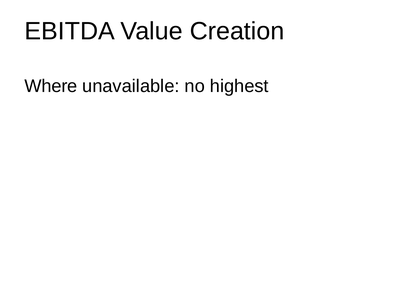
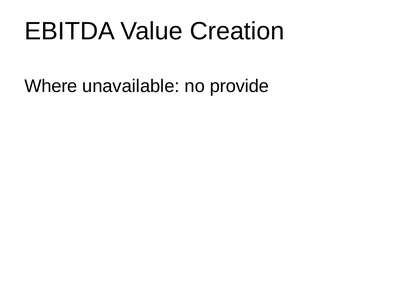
highest: highest -> provide
